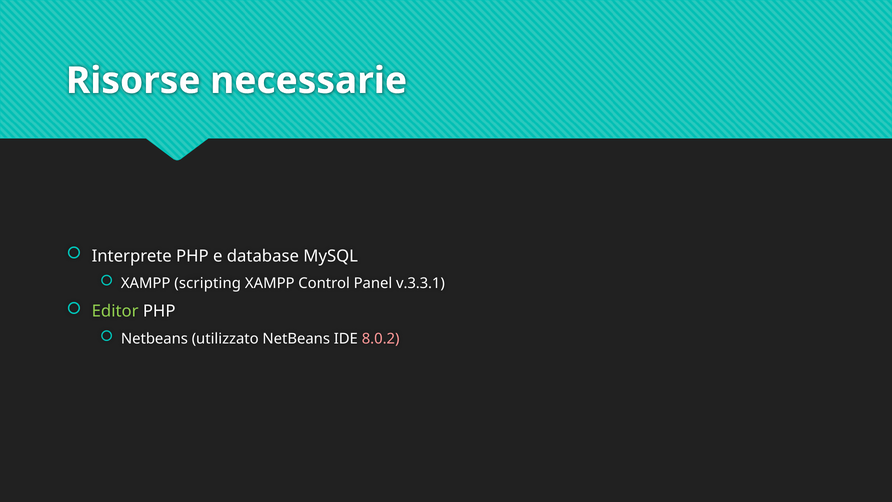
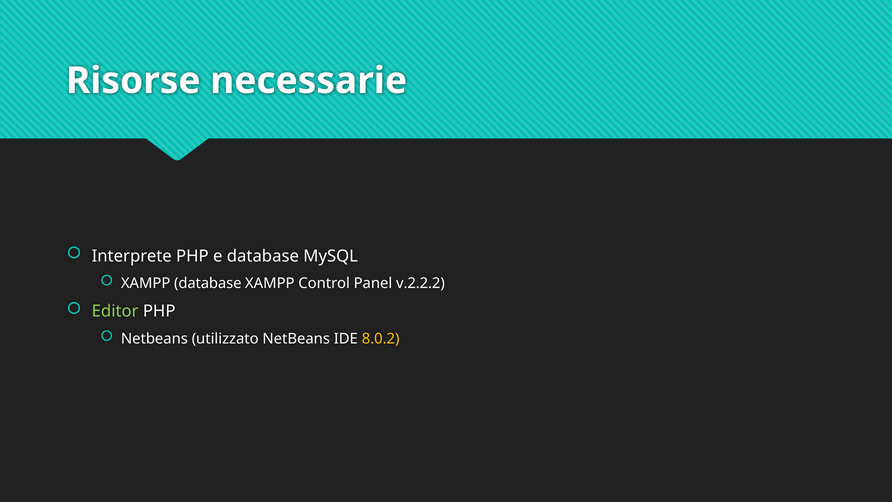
XAMPP scripting: scripting -> database
v.3.3.1: v.3.3.1 -> v.2.2.2
8.0.2 colour: pink -> yellow
